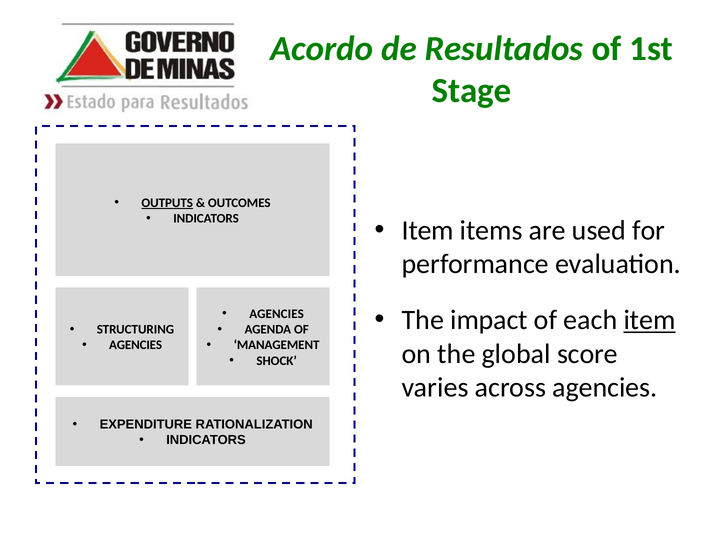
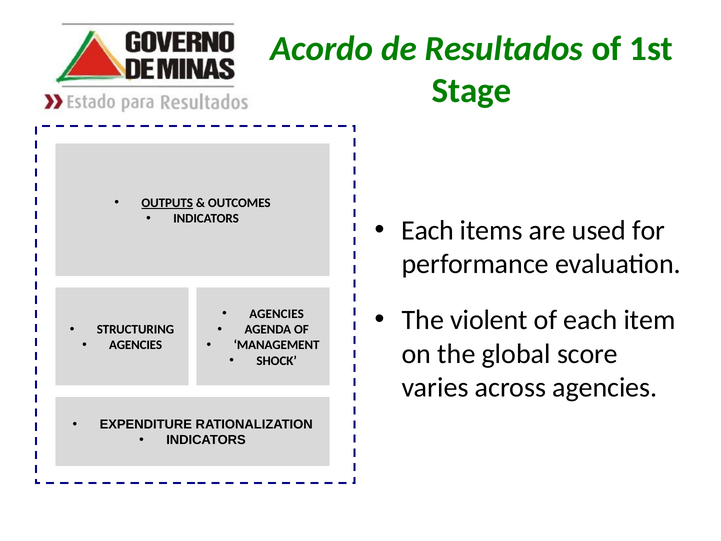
Item at (428, 230): Item -> Each
impact: impact -> violent
item at (649, 320) underline: present -> none
